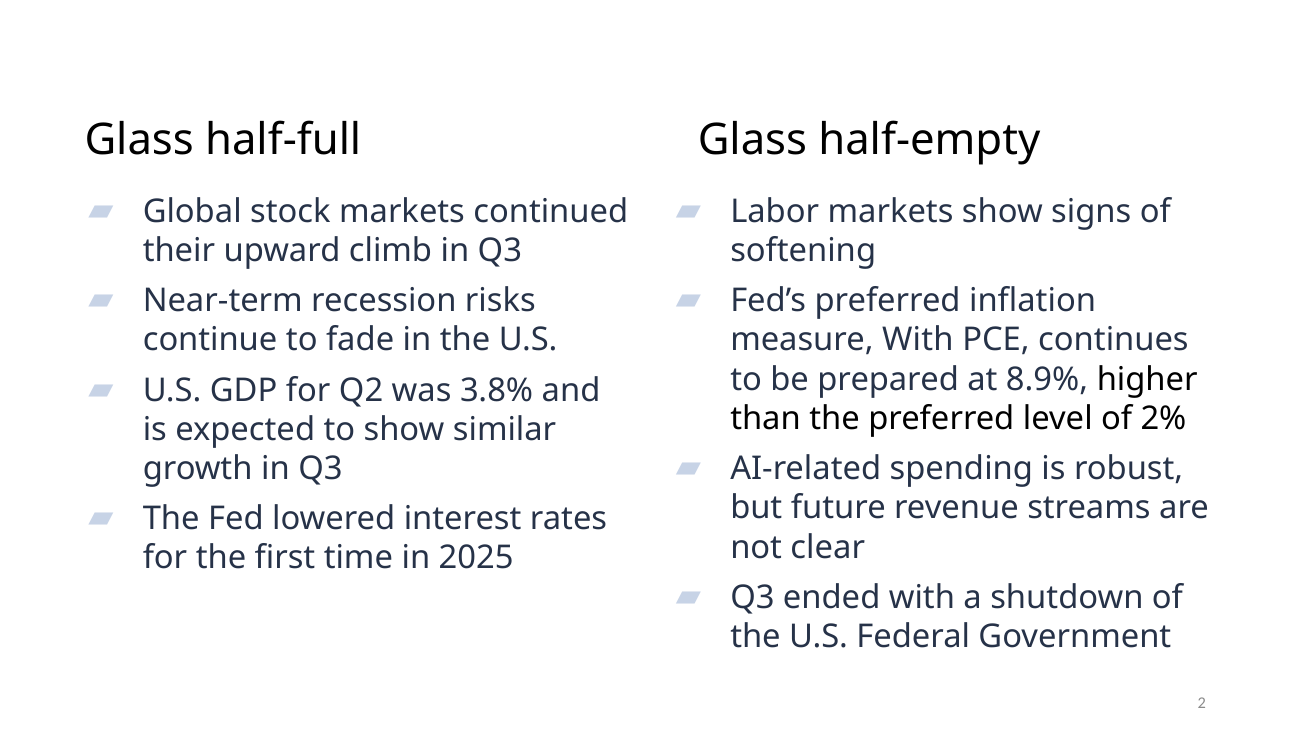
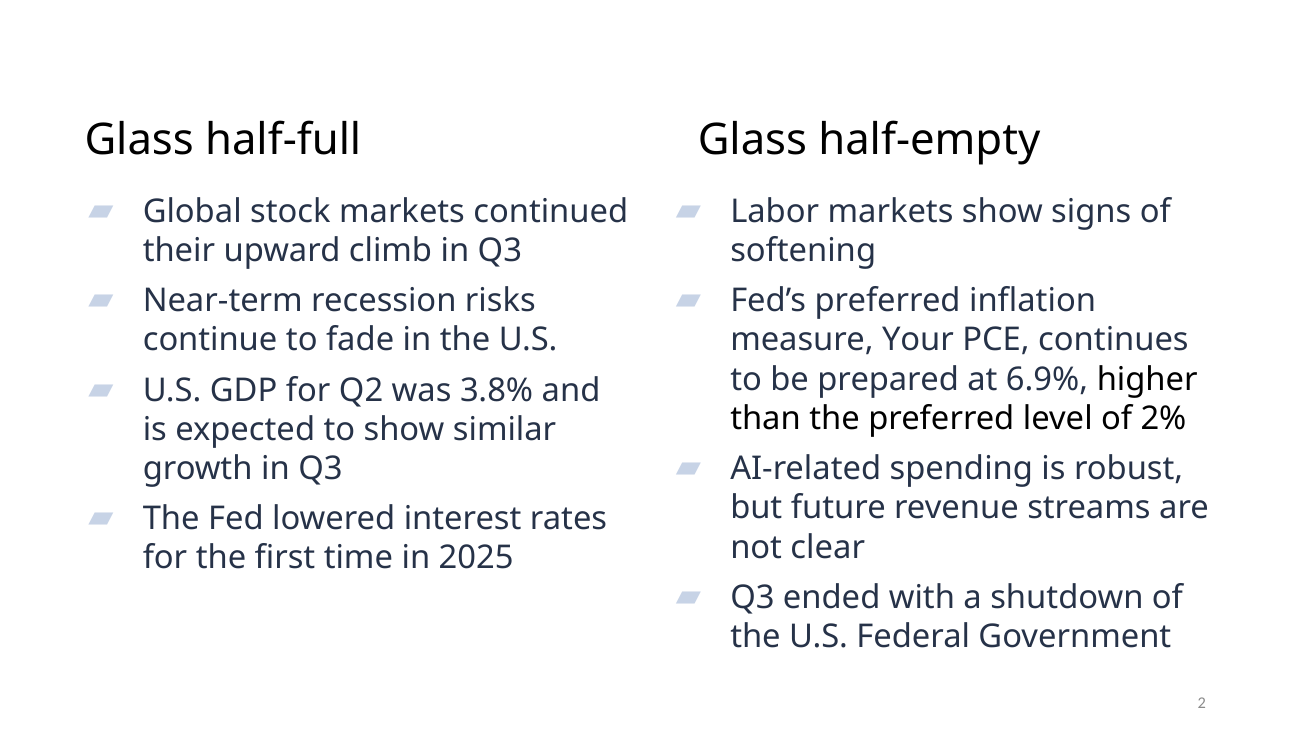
measure With: With -> Your
8.9%: 8.9% -> 6.9%
